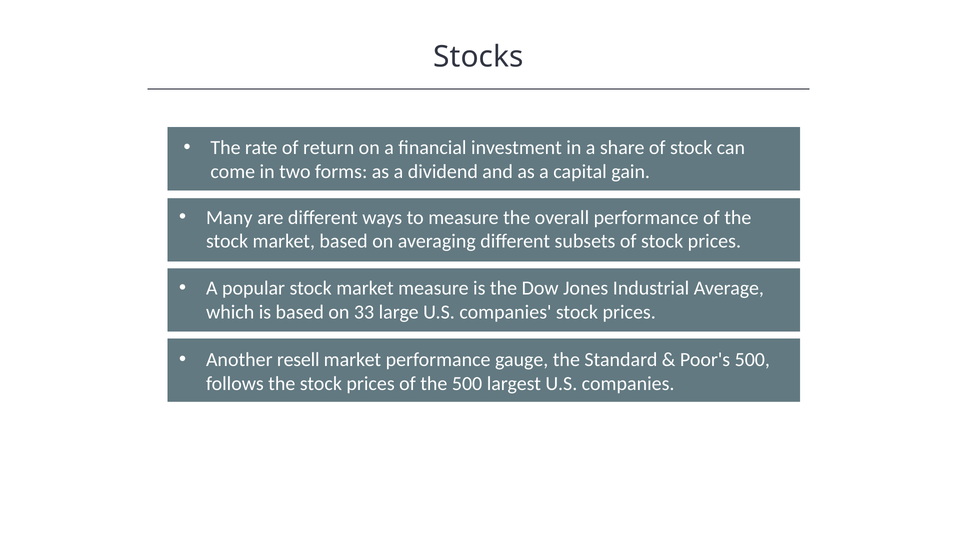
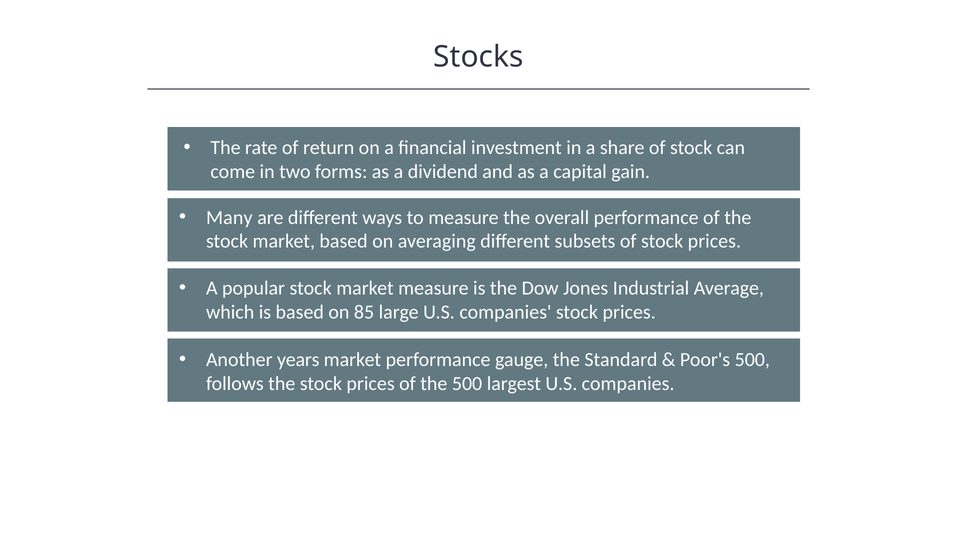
33: 33 -> 85
resell: resell -> years
